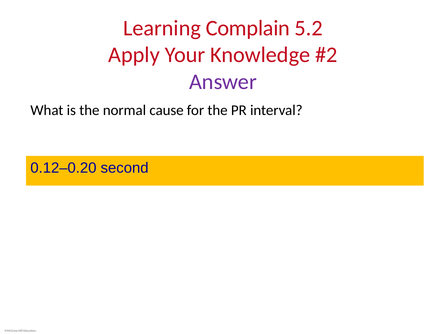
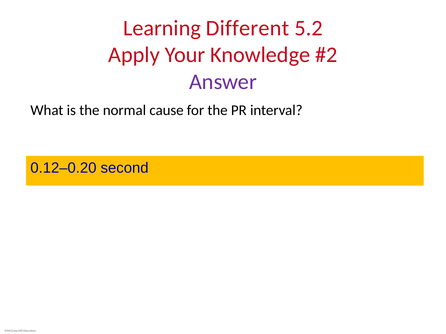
Complain: Complain -> Different
